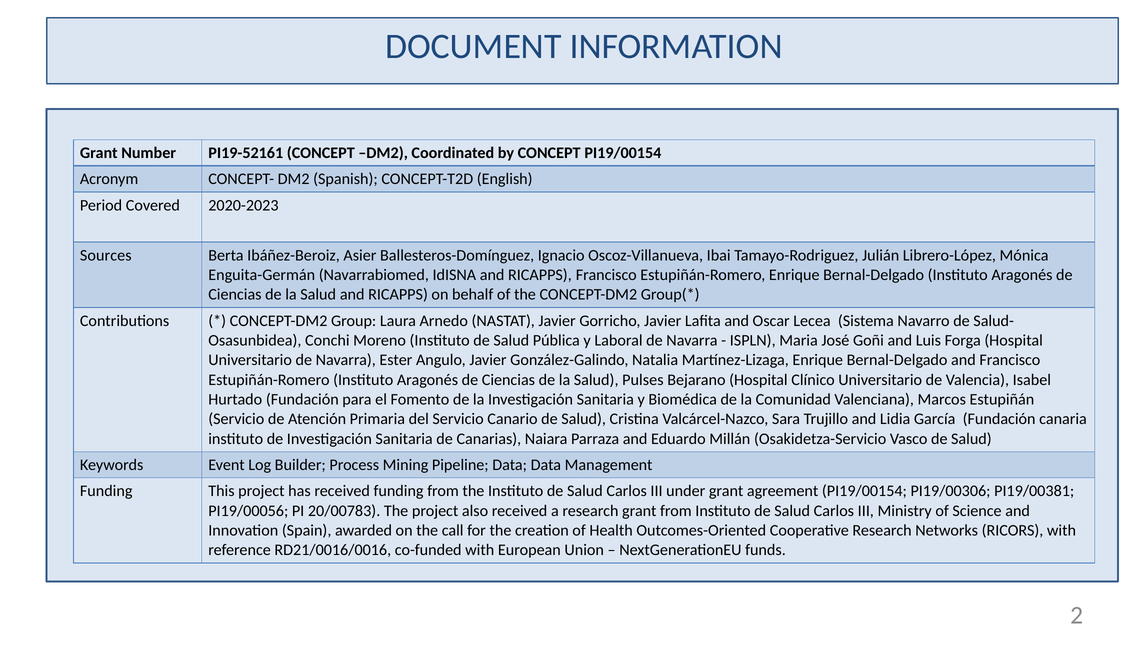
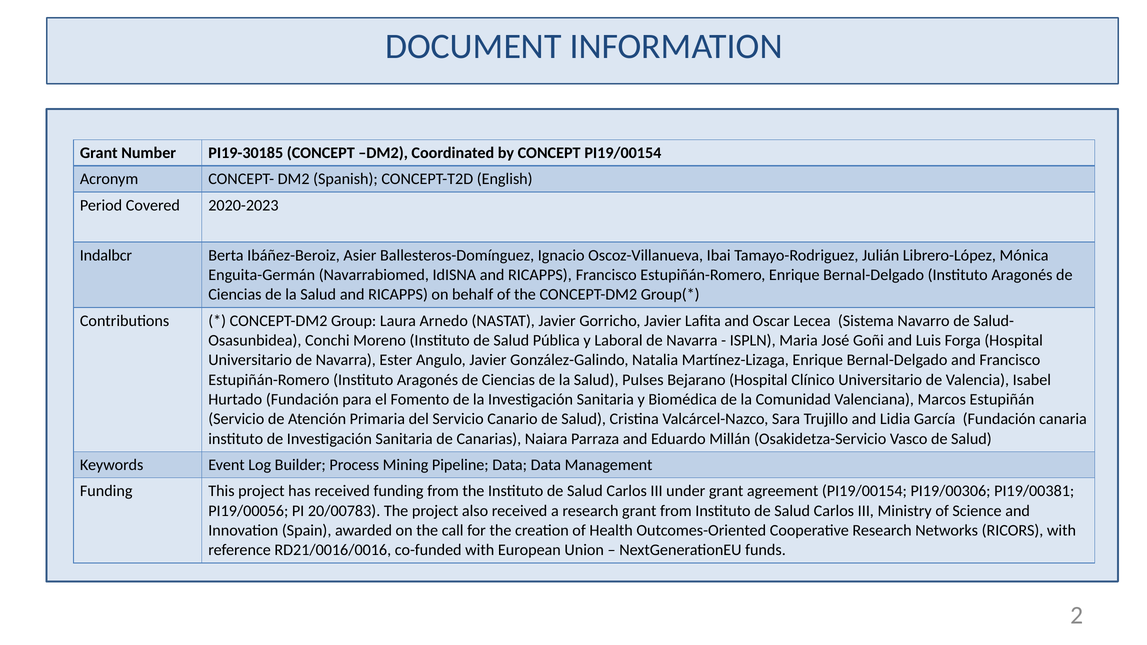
PI19-52161: PI19-52161 -> PI19-30185
Sources: Sources -> Indalbcr
